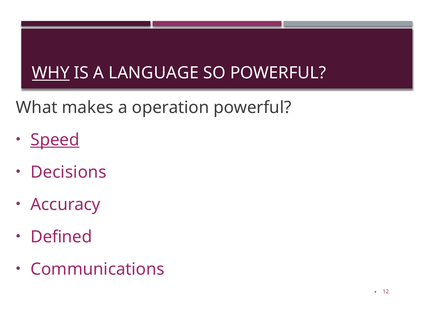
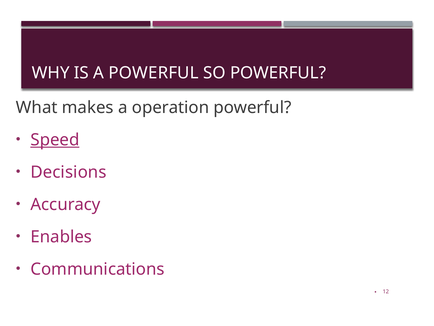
WHY underline: present -> none
A LANGUAGE: LANGUAGE -> POWERFUL
Defined: Defined -> Enables
